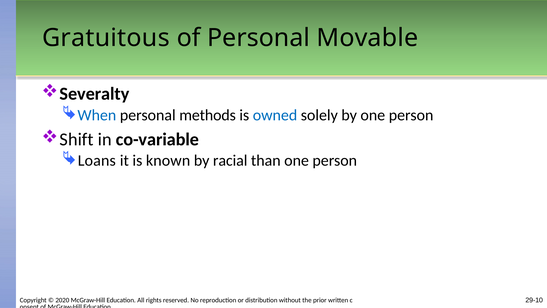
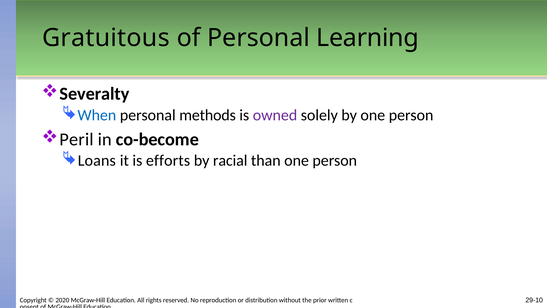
Movable: Movable -> Learning
owned colour: blue -> purple
Shift: Shift -> Peril
co-variable: co-variable -> co-become
known: known -> efforts
